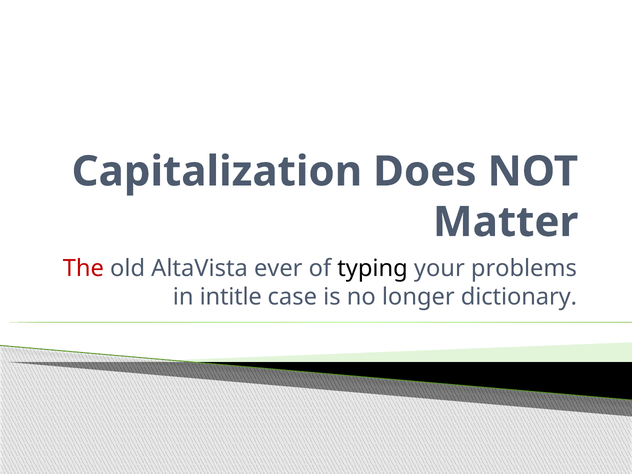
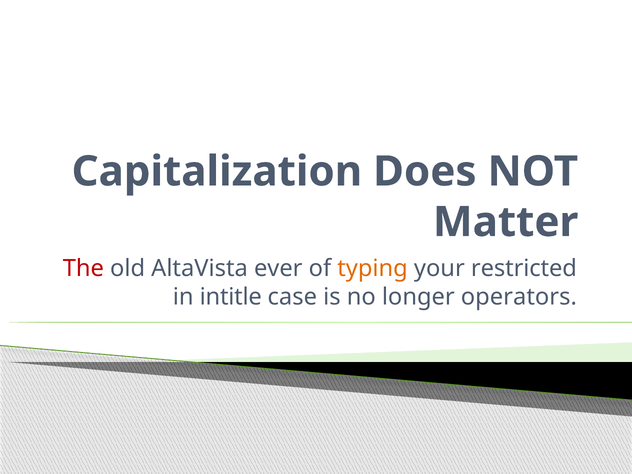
typing colour: black -> orange
problems: problems -> restricted
dictionary: dictionary -> operators
